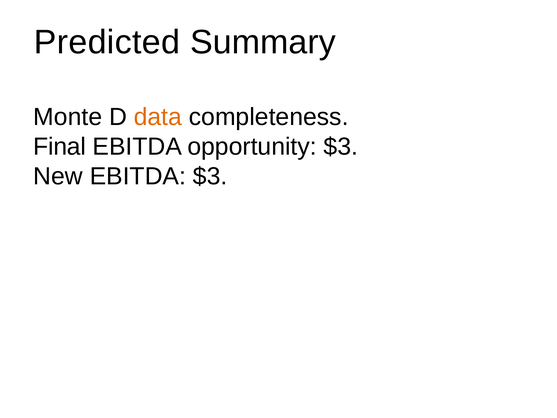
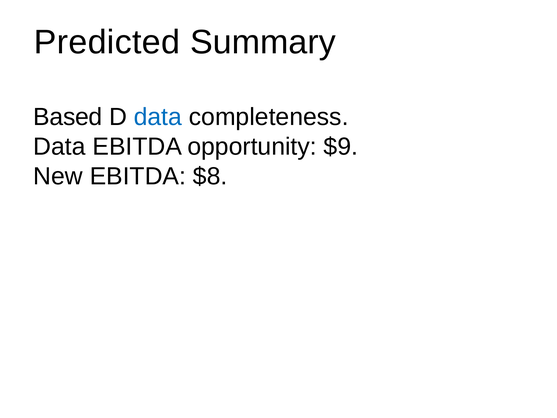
Monte: Monte -> Based
data at (158, 117) colour: orange -> blue
Final at (60, 147): Final -> Data
opportunity $3: $3 -> $9
EBITDA $3: $3 -> $8
